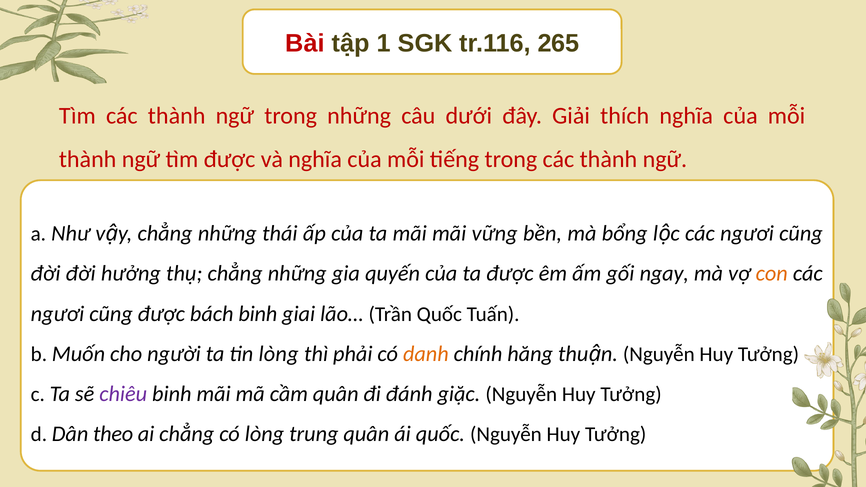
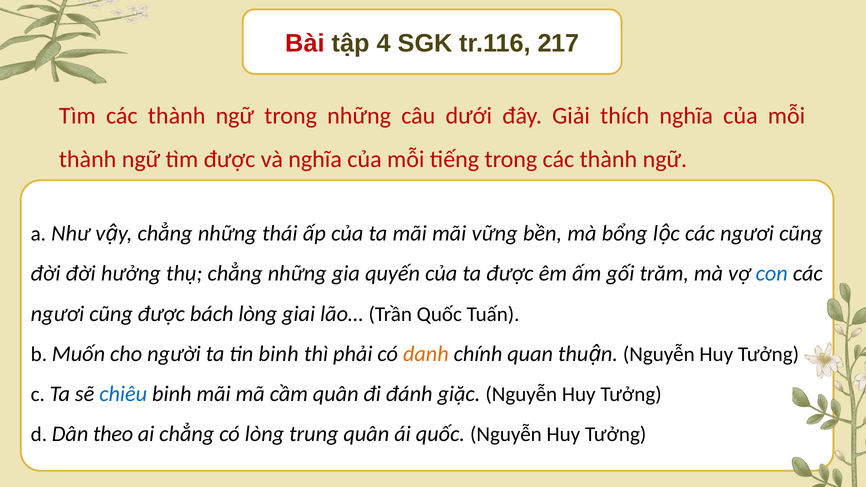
1: 1 -> 4
265: 265 -> 217
ngay: ngay -> trăm
con colour: orange -> blue
bách binh: binh -> lòng
tin lòng: lòng -> binh
hăng: hăng -> quan
chiêu colour: purple -> blue
